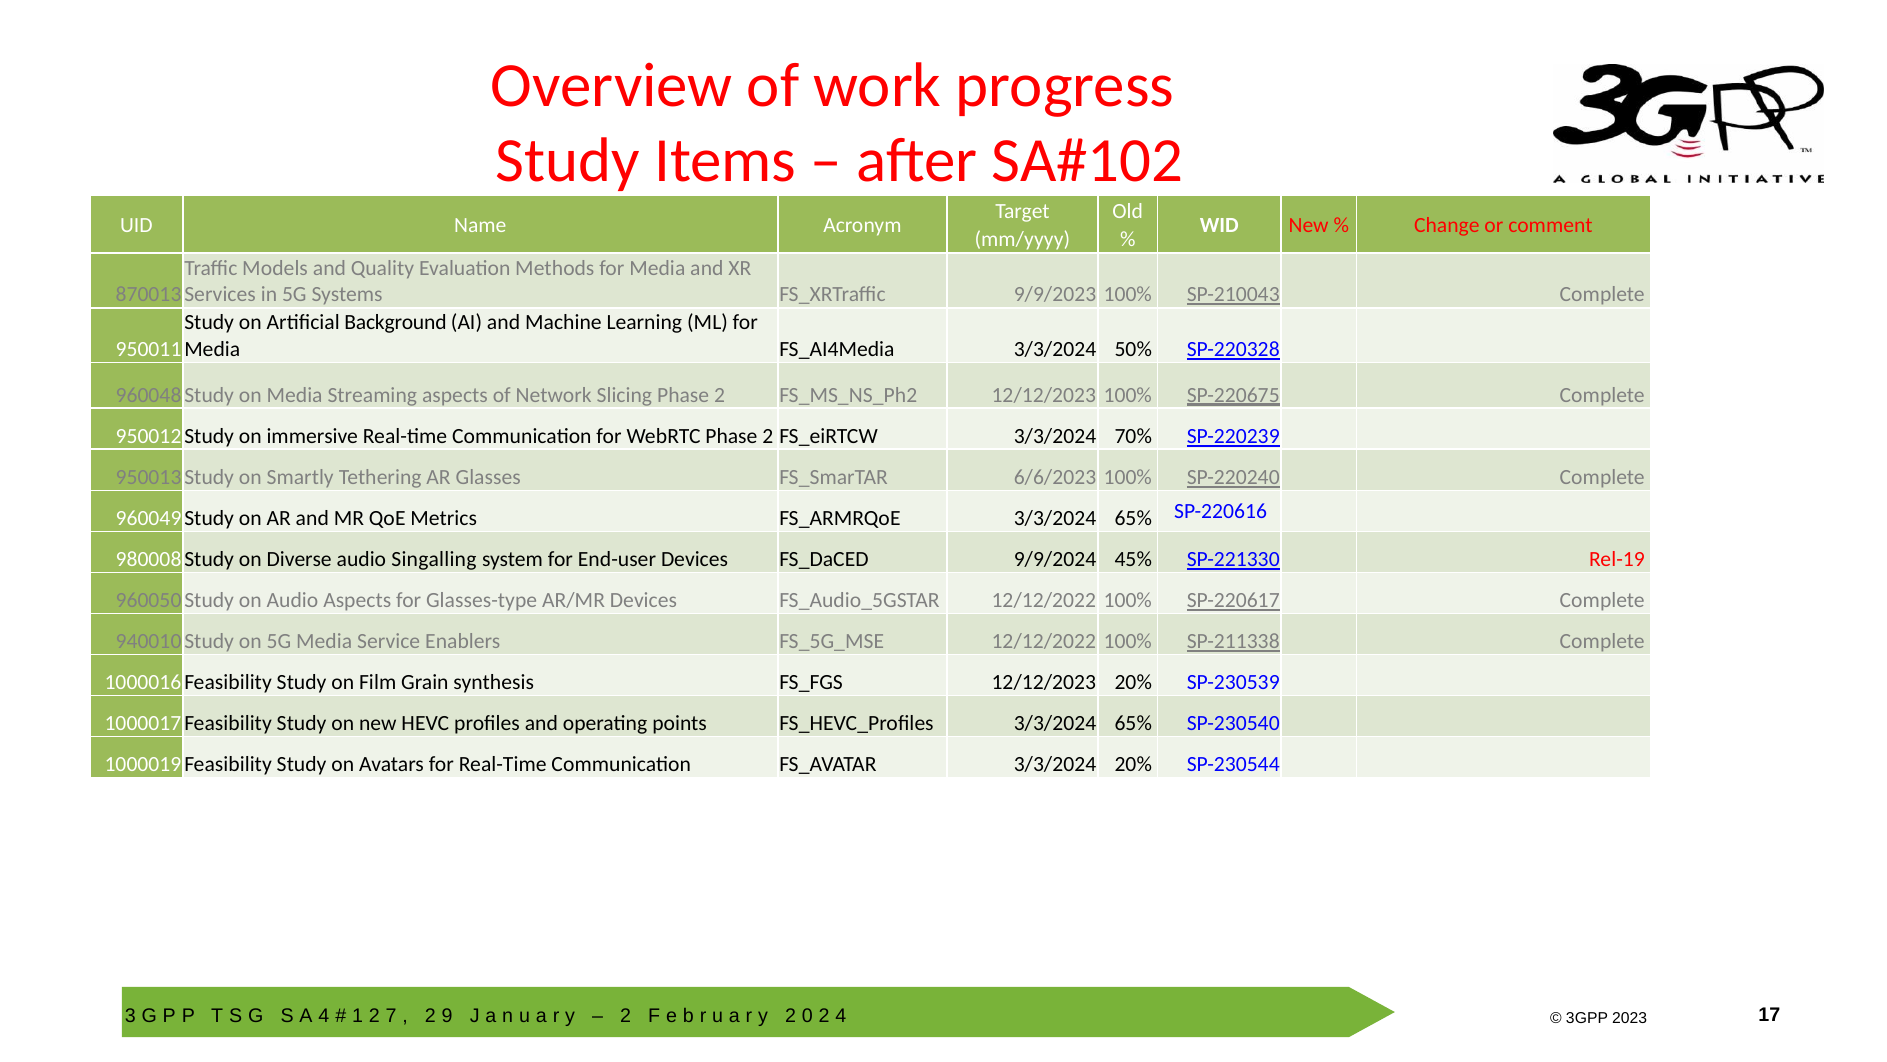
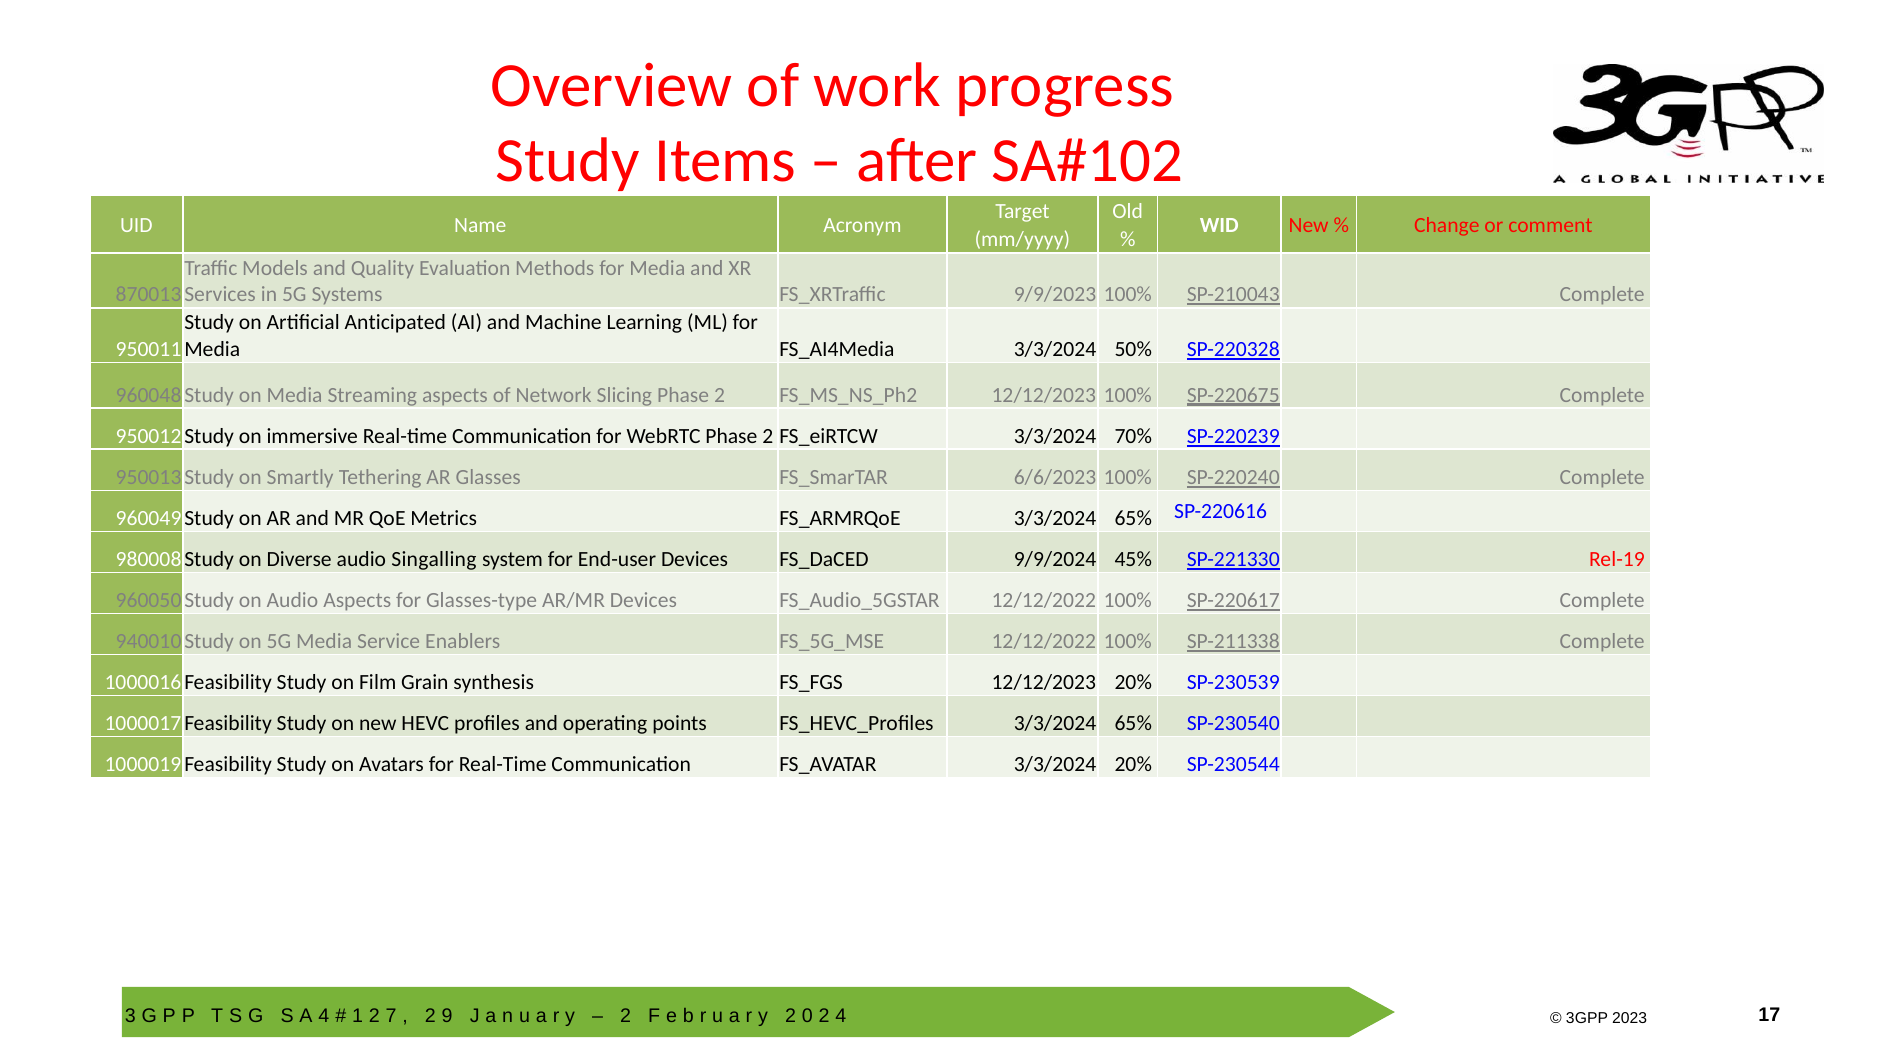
Background: Background -> Anticipated
